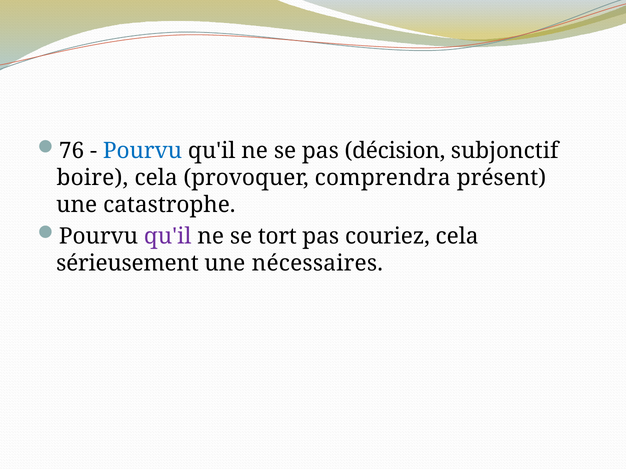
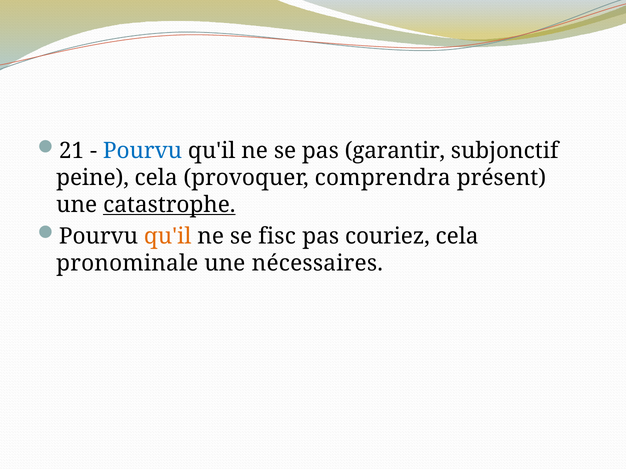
76: 76 -> 21
décision: décision -> garantir
boire: boire -> peine
catastrophe underline: none -> present
qu'il at (168, 237) colour: purple -> orange
tort: tort -> fisc
sérieusement: sérieusement -> pronominale
